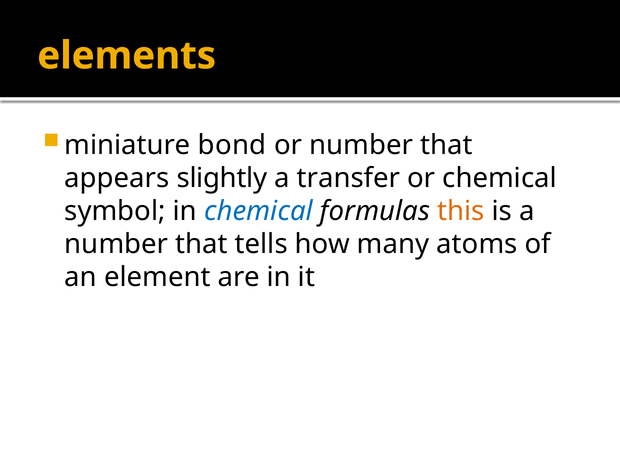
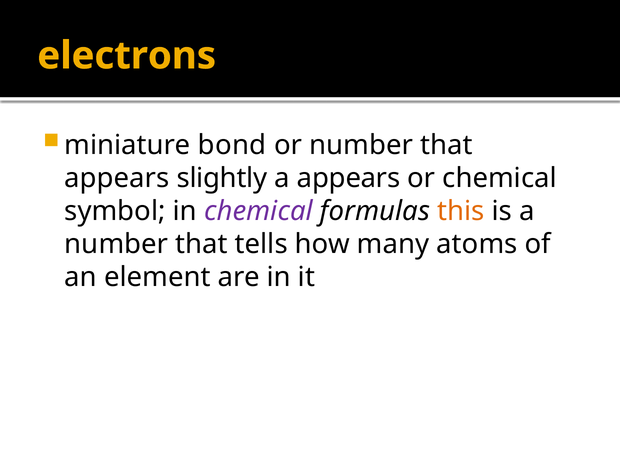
elements: elements -> electrons
a transfer: transfer -> appears
chemical at (258, 211) colour: blue -> purple
